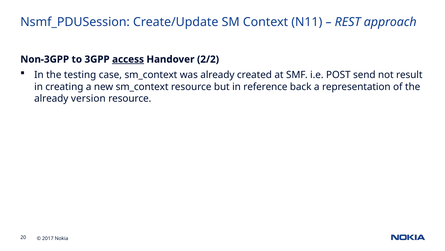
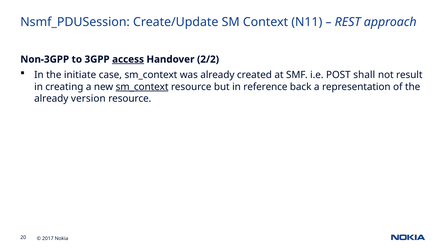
testing: testing -> initiate
send: send -> shall
sm_context at (142, 87) underline: none -> present
